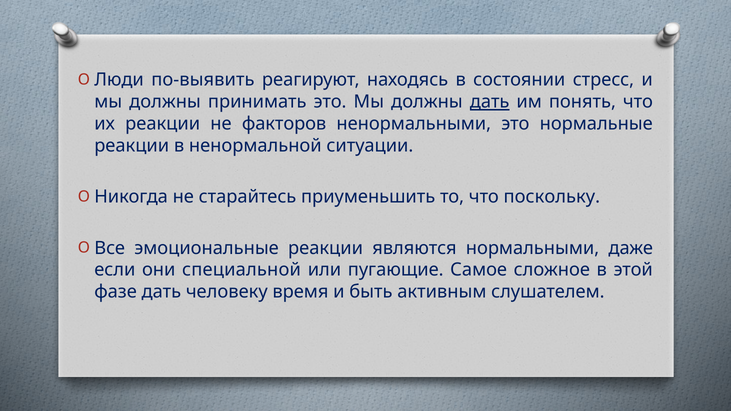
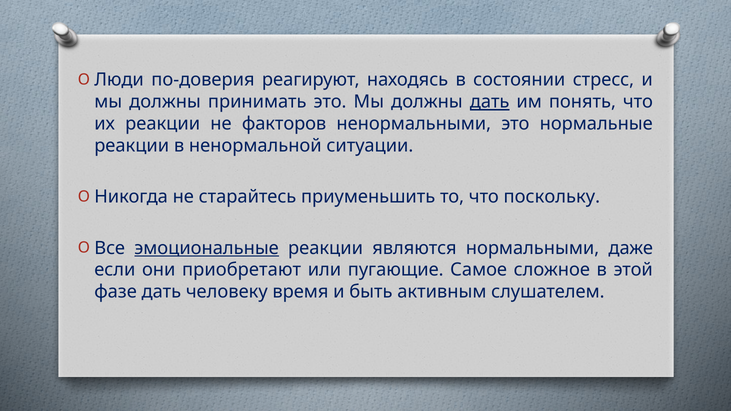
по-выявить: по-выявить -> по-доверия
эмоциональные underline: none -> present
специальной: специальной -> приобретают
